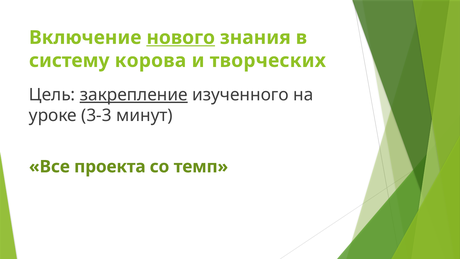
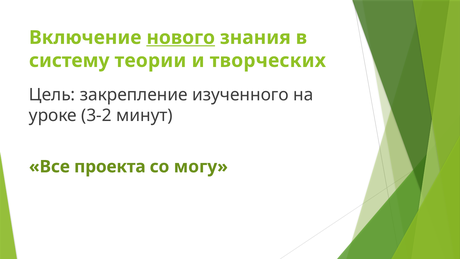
корова: корова -> теории
закрепление underline: present -> none
3-3: 3-3 -> 3-2
темп: темп -> могу
